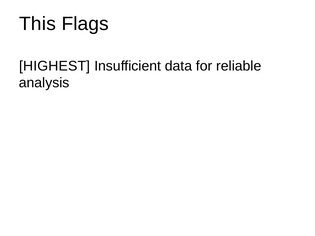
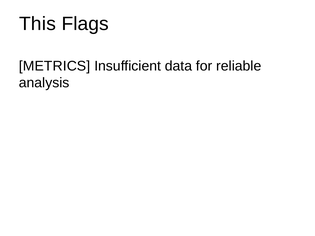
HIGHEST: HIGHEST -> METRICS
